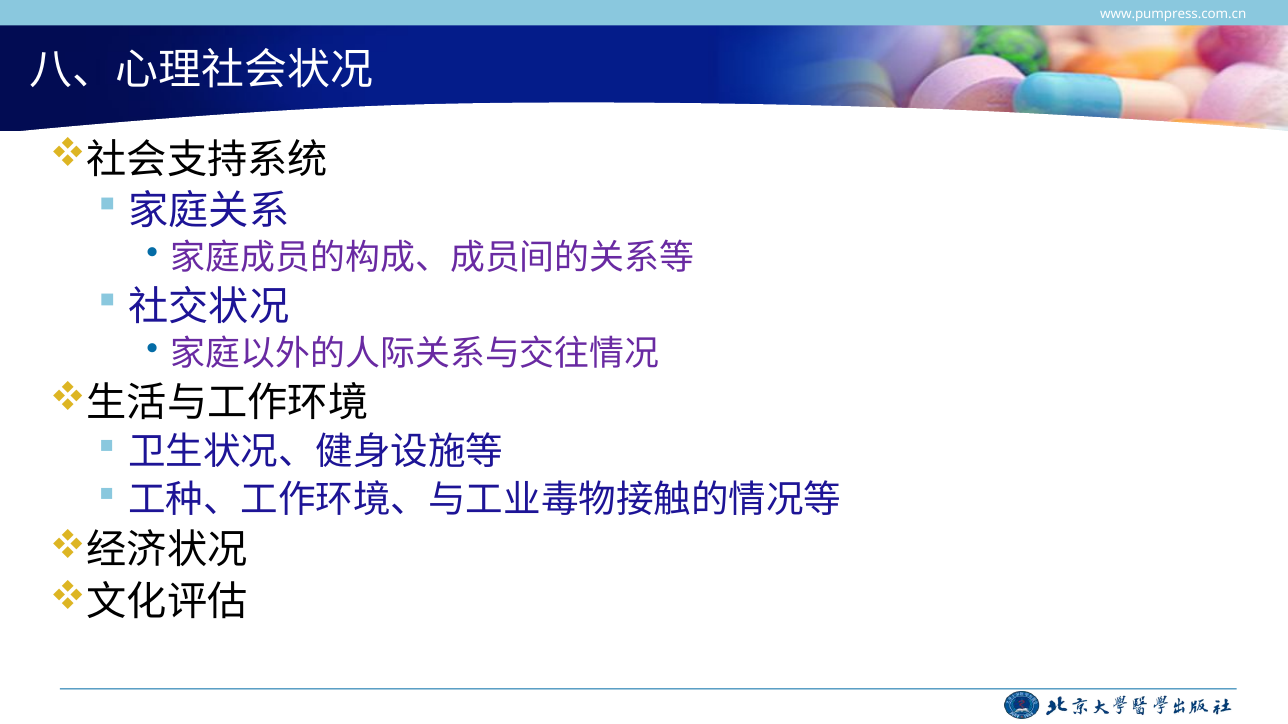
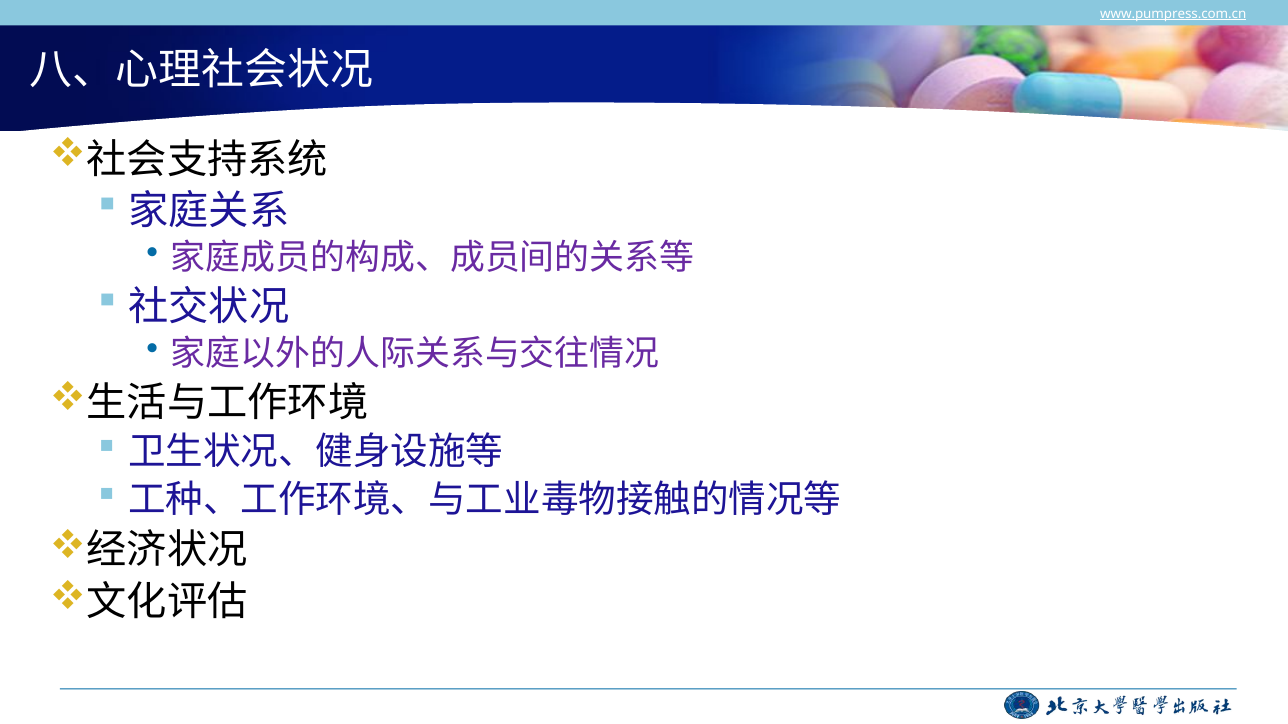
www.pumpress.com.cn underline: none -> present
